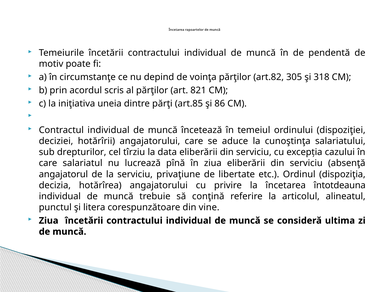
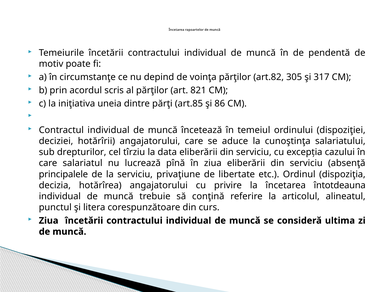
318: 318 -> 317
angajatorul: angajatorul -> principalele
vine: vine -> curs
